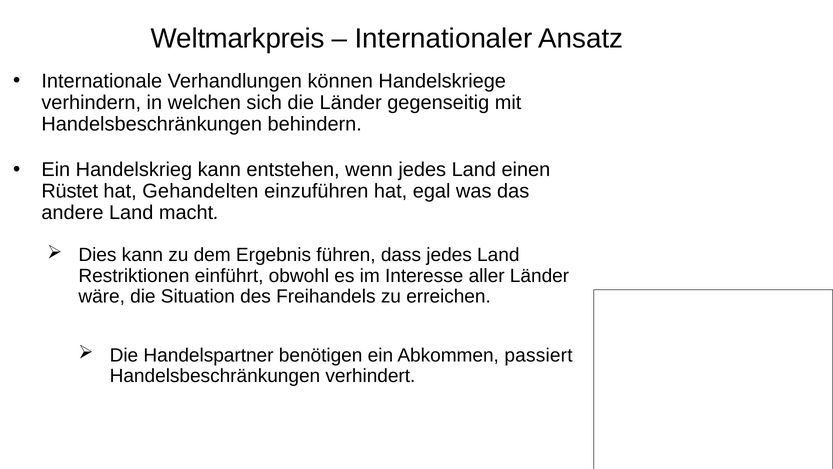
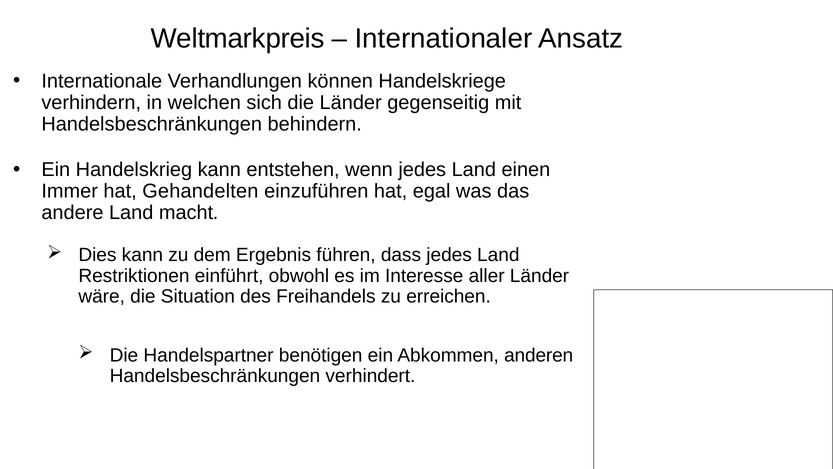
Rüstet: Rüstet -> Immer
passiert: passiert -> anderen
